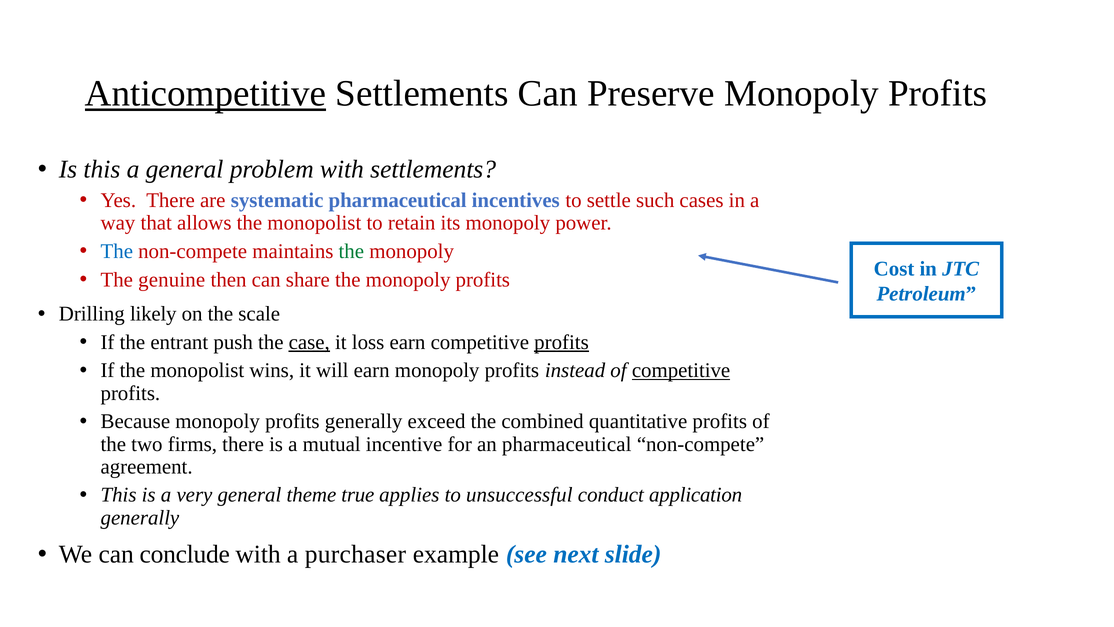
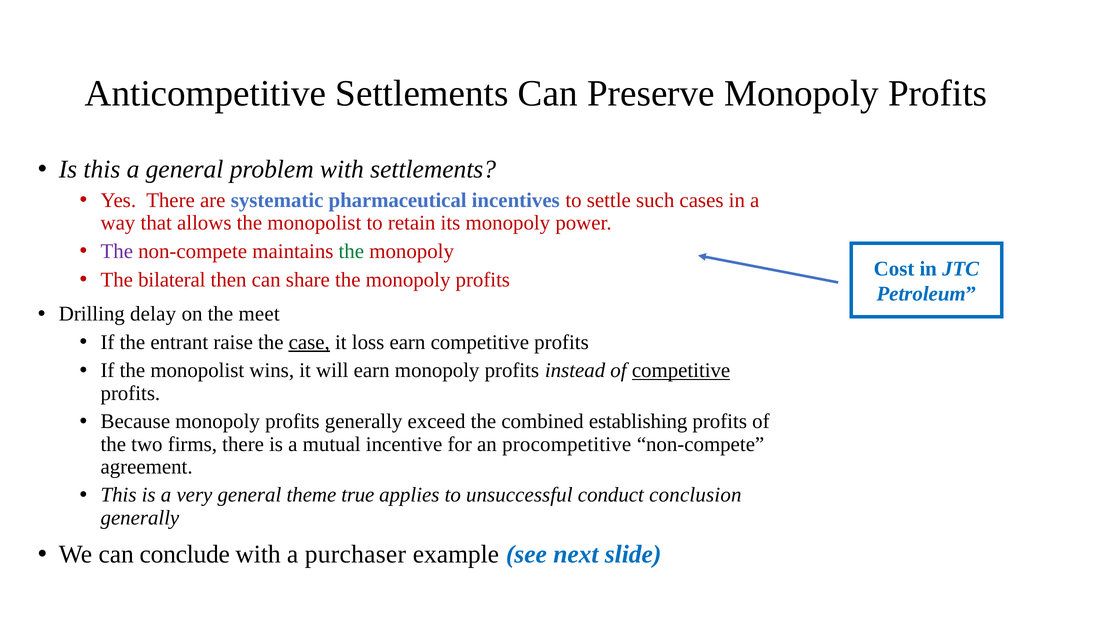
Anticompetitive underline: present -> none
The at (117, 251) colour: blue -> purple
genuine: genuine -> bilateral
likely: likely -> delay
scale: scale -> meet
push: push -> raise
profits at (561, 342) underline: present -> none
quantitative: quantitative -> establishing
an pharmaceutical: pharmaceutical -> procompetitive
application: application -> conclusion
